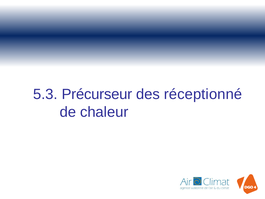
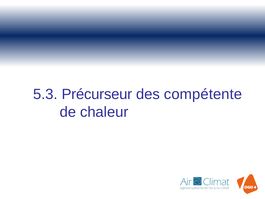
réceptionné: réceptionné -> compétente
